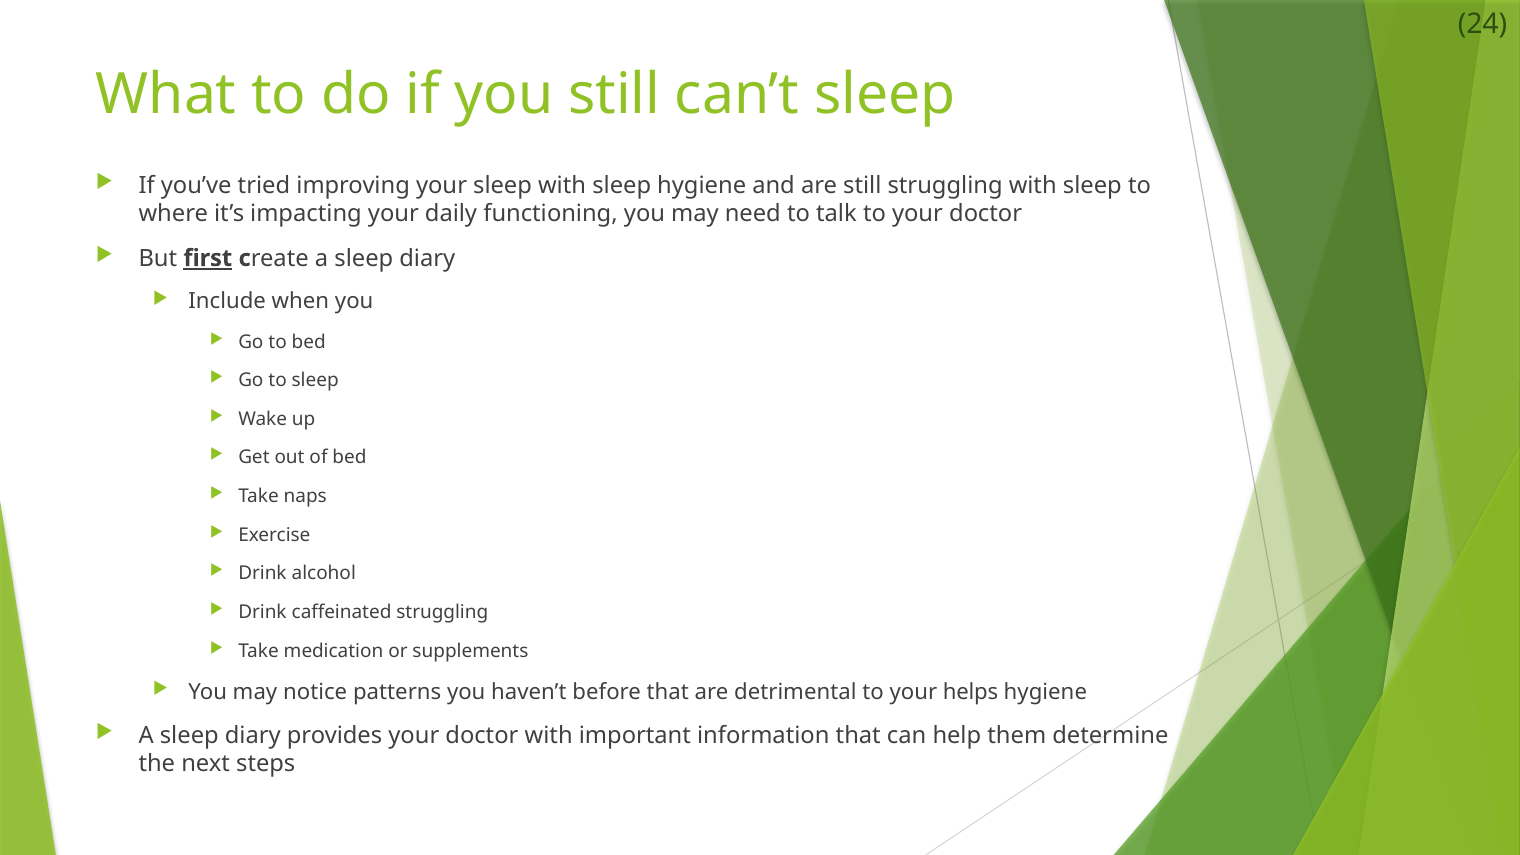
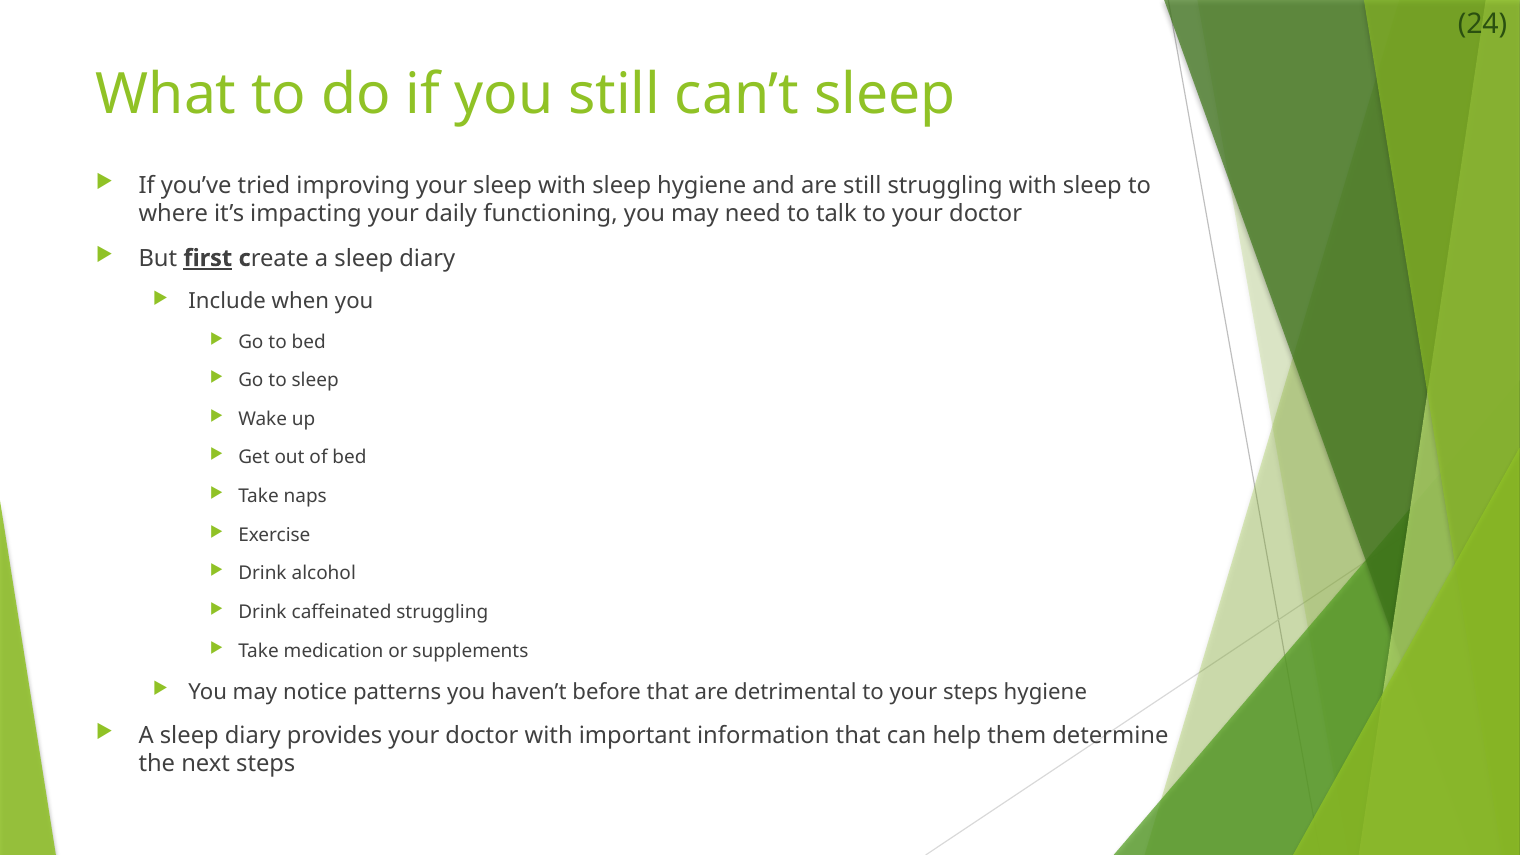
your helps: helps -> steps
